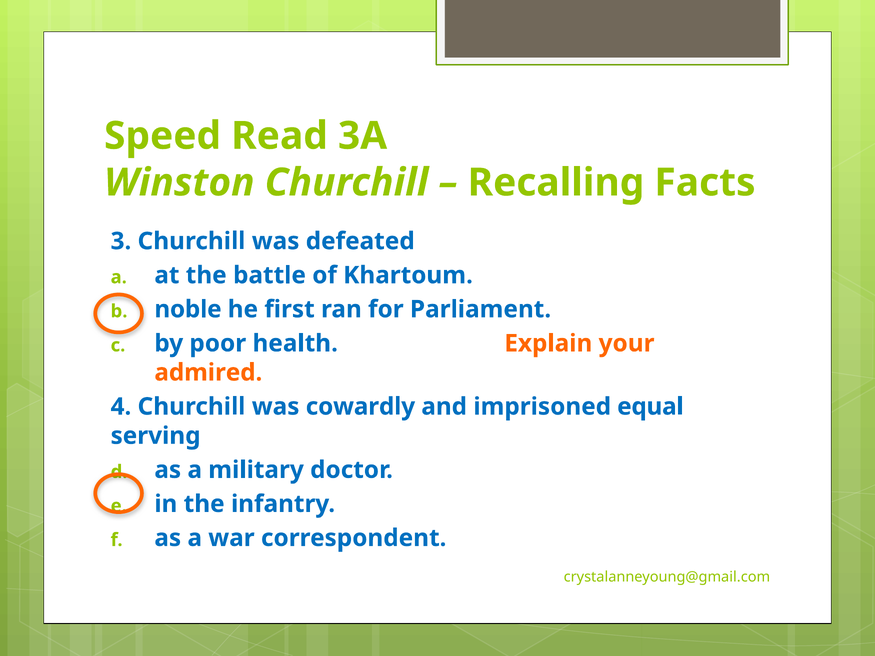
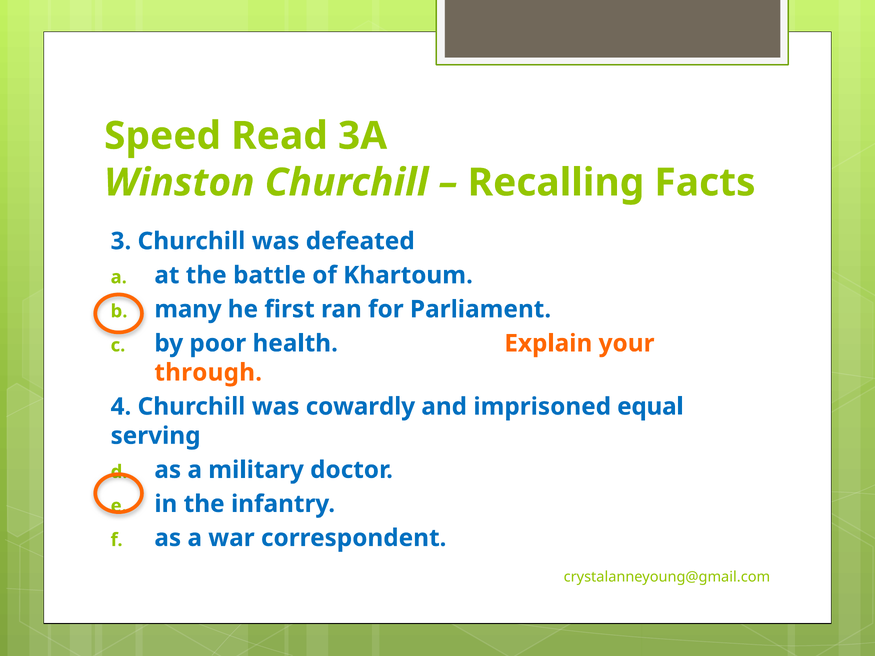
noble: noble -> many
admired: admired -> through
